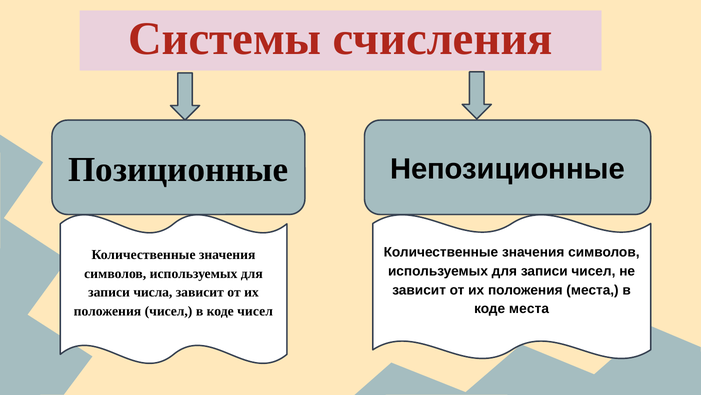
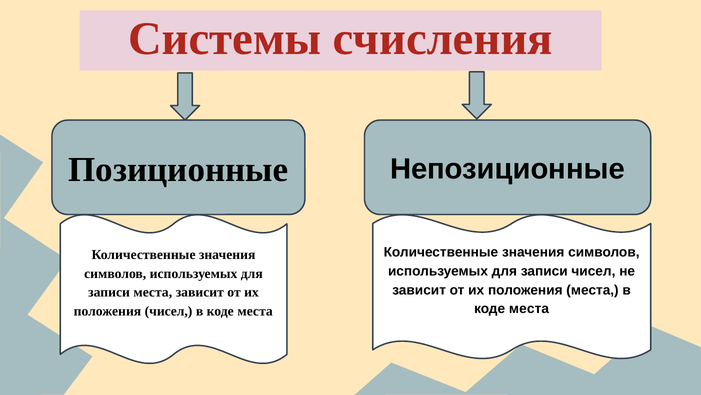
записи числа: числа -> места
чисел at (255, 311): чисел -> места
